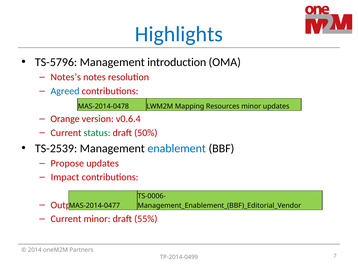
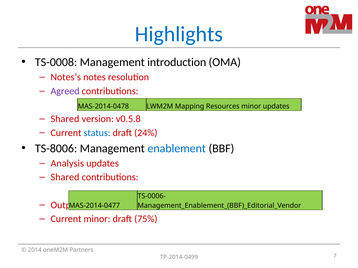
TS-5796: TS-5796 -> TS-0008
Agreed colour: blue -> purple
Orange at (65, 119): Orange -> Shared
v0.6.4: v0.6.4 -> v0.5.8
status colour: green -> blue
50%: 50% -> 24%
TS-2539: TS-2539 -> TS-8006
Propose: Propose -> Analysis
Impact at (65, 178): Impact -> Shared
55%: 55% -> 75%
